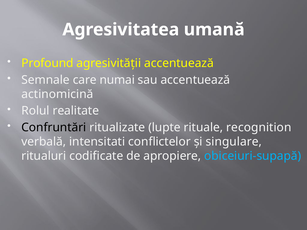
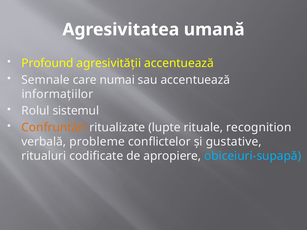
actinomicină: actinomicină -> informaţiilor
realitate: realitate -> sistemul
Confruntări colour: black -> orange
intensitati: intensitati -> probleme
singulare: singulare -> gustative
